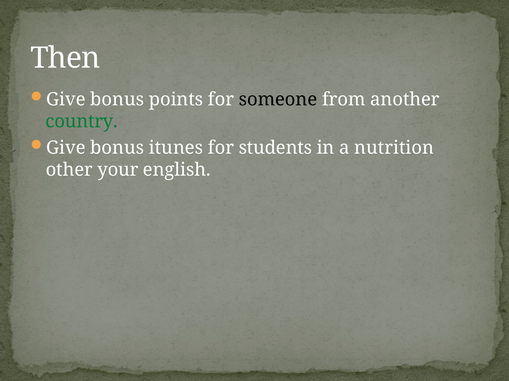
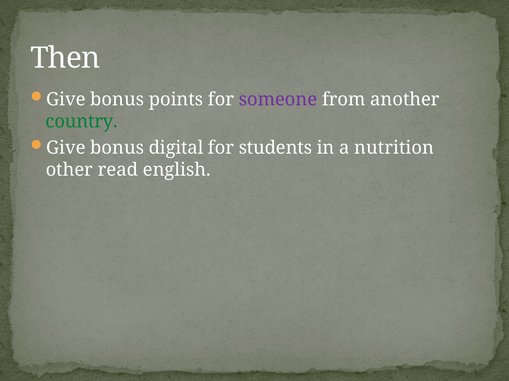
someone colour: black -> purple
itunes: itunes -> digital
your: your -> read
